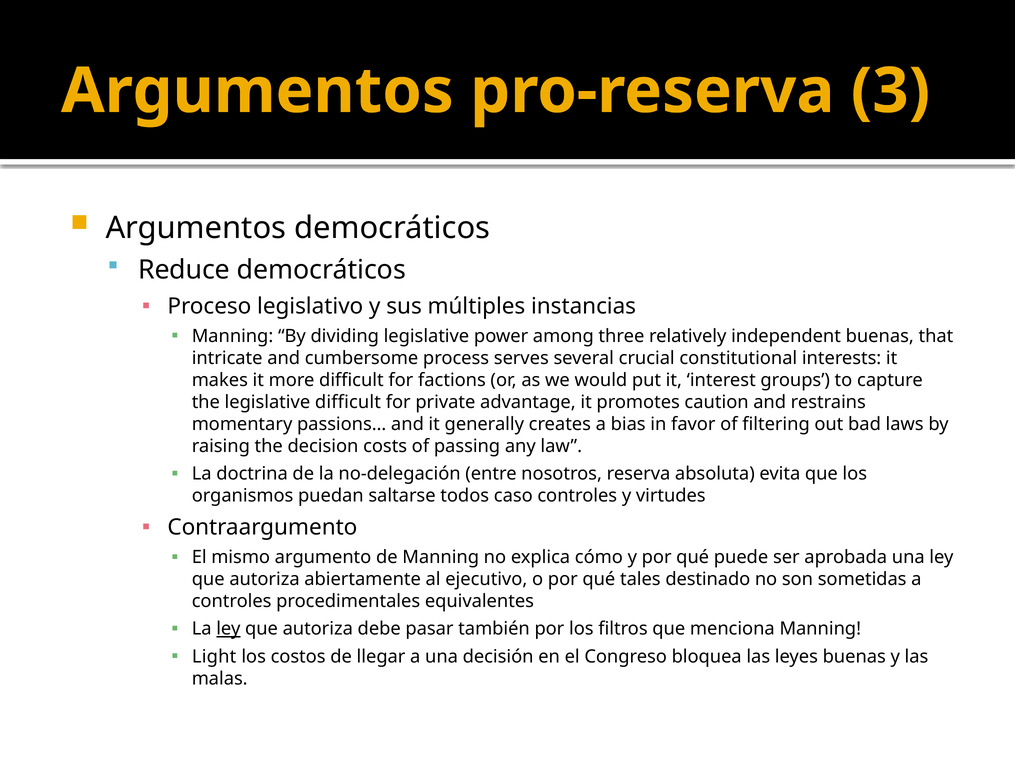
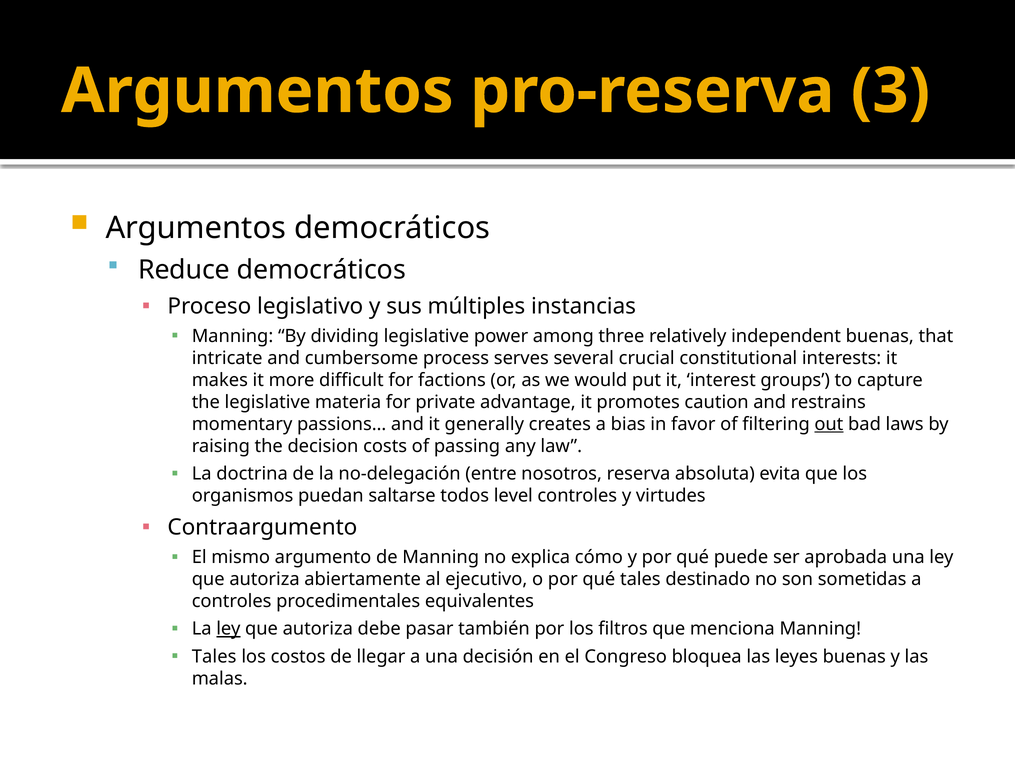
legislative difficult: difficult -> materia
out underline: none -> present
caso: caso -> level
Light at (214, 657): Light -> Tales
